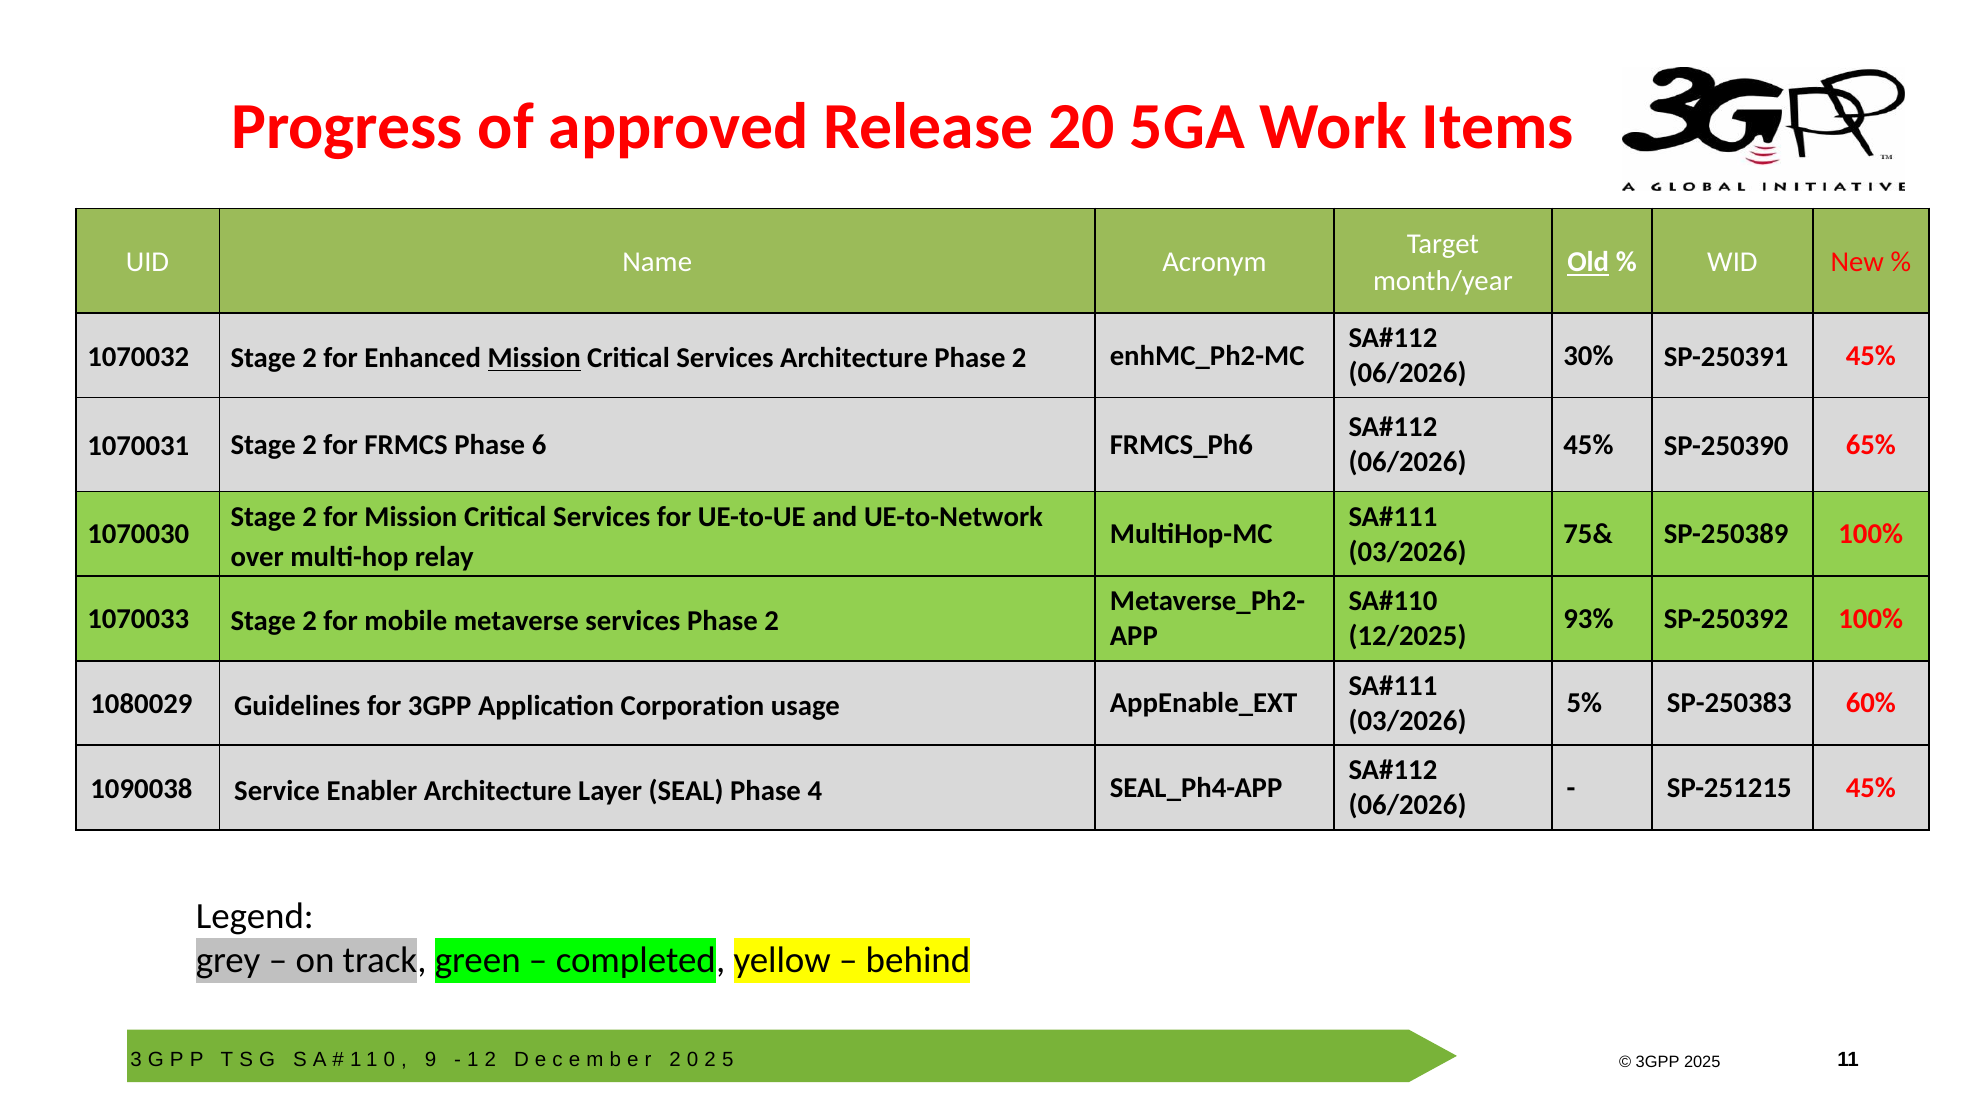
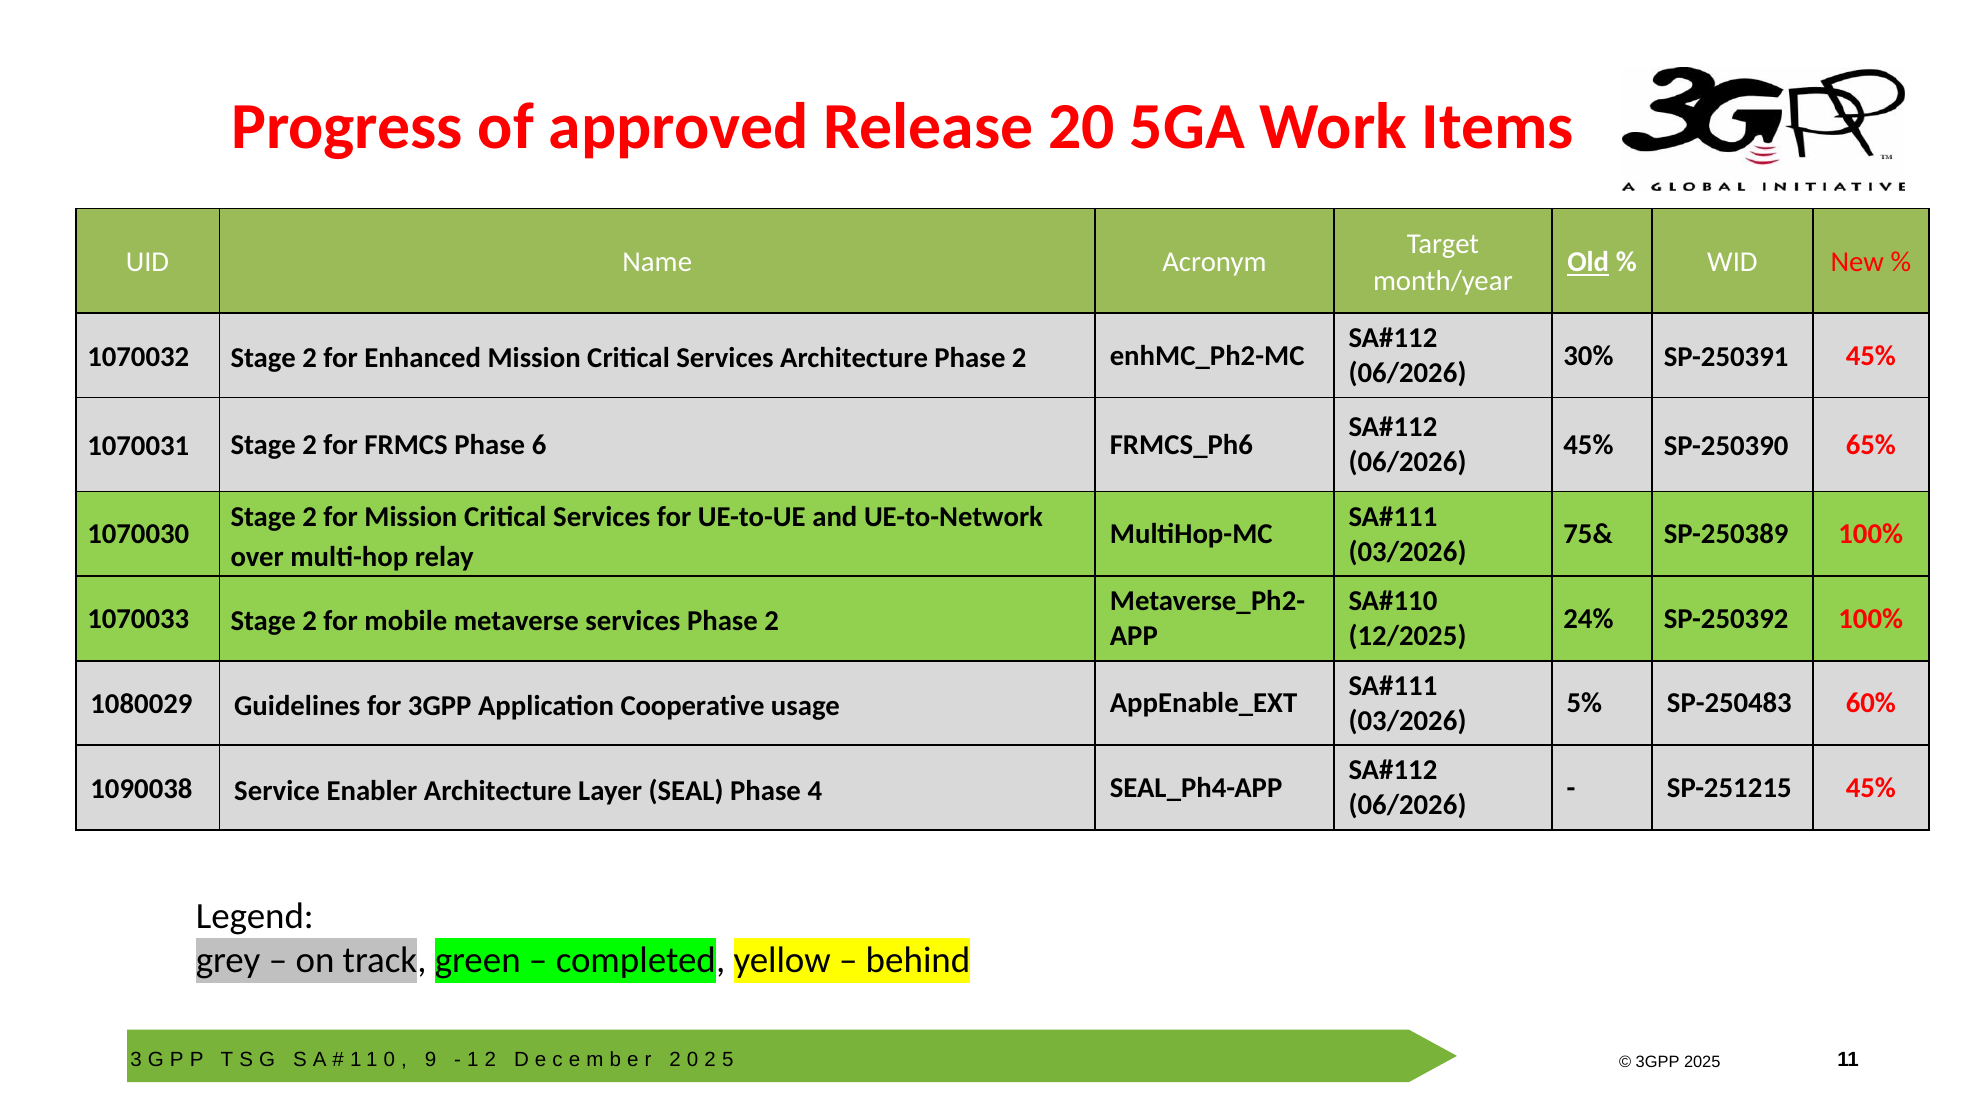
Mission at (534, 359) underline: present -> none
93%: 93% -> 24%
SP-250383: SP-250383 -> SP-250483
Corporation: Corporation -> Cooperative
